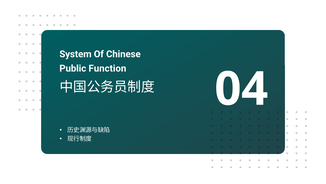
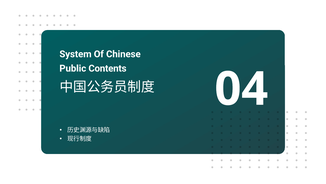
Function: Function -> Contents
